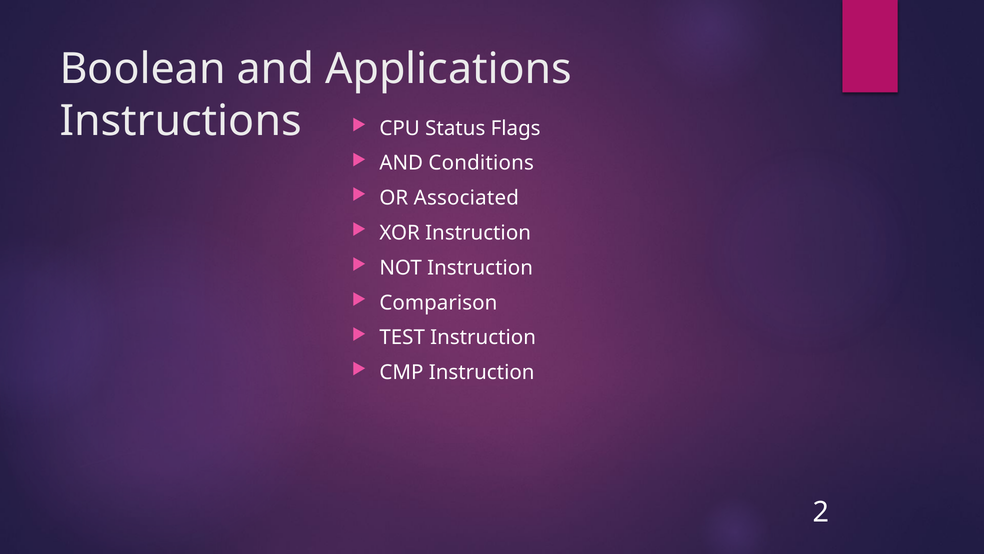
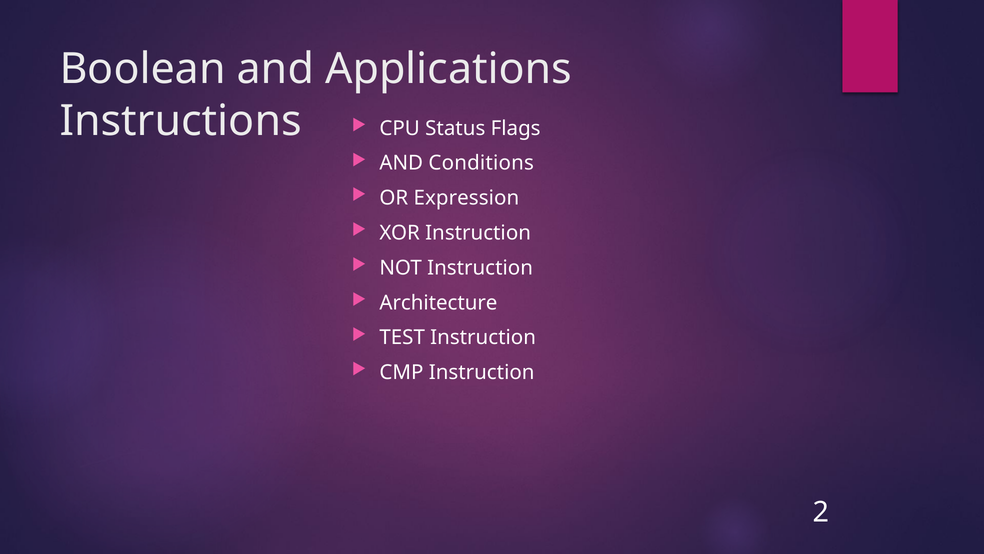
Associated: Associated -> Expression
Comparison: Comparison -> Architecture
